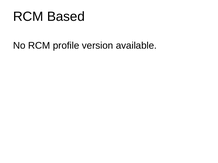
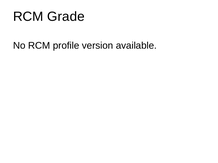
Based: Based -> Grade
